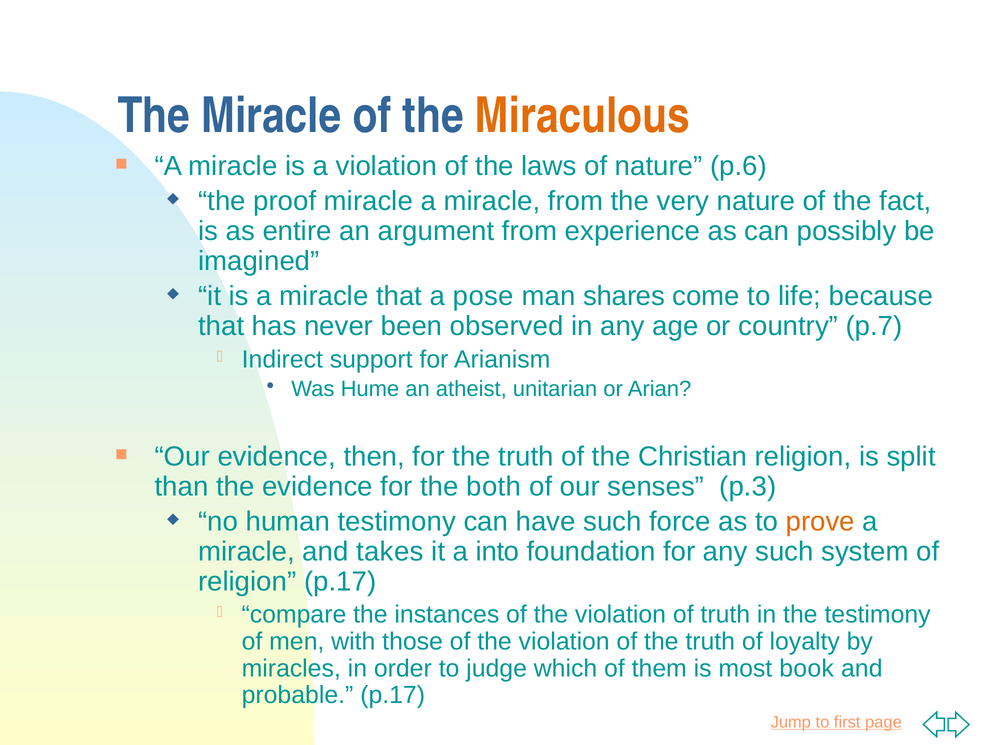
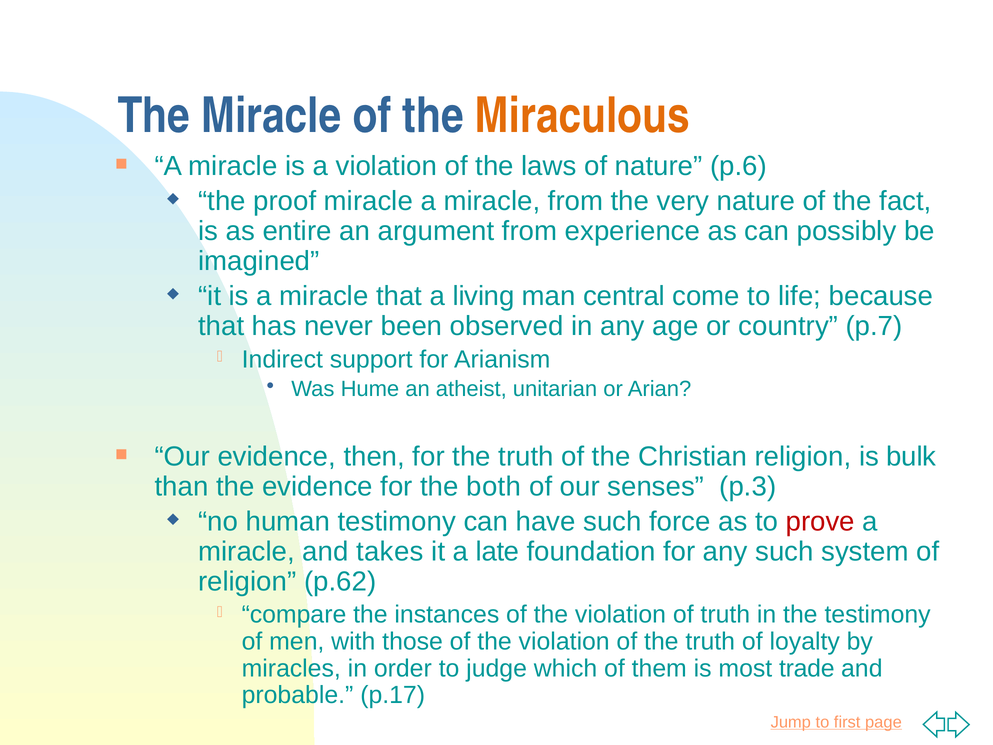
pose: pose -> living
shares: shares -> central
split: split -> bulk
prove colour: orange -> red
into: into -> late
religion p.17: p.17 -> p.62
book: book -> trade
